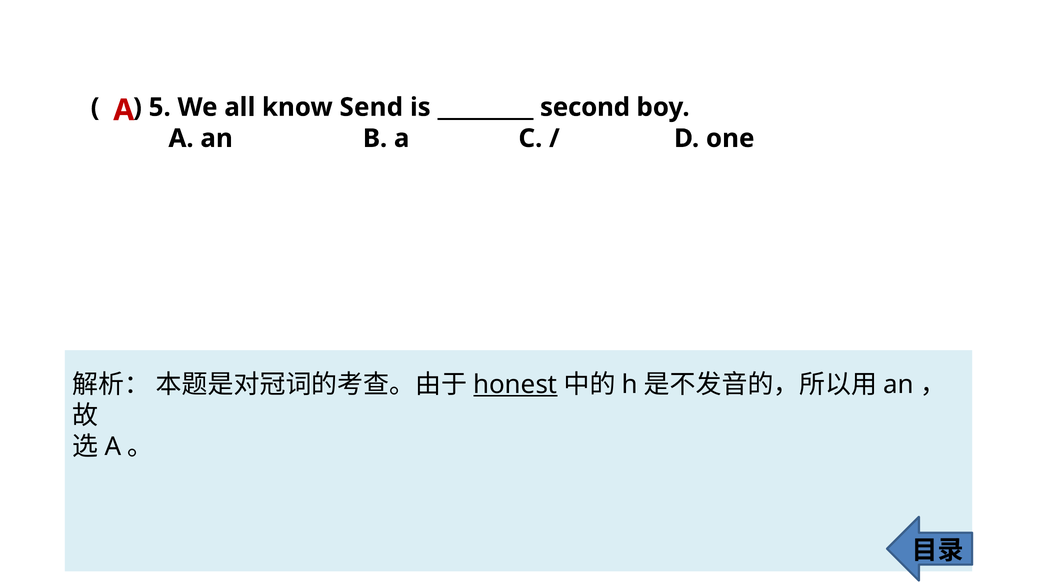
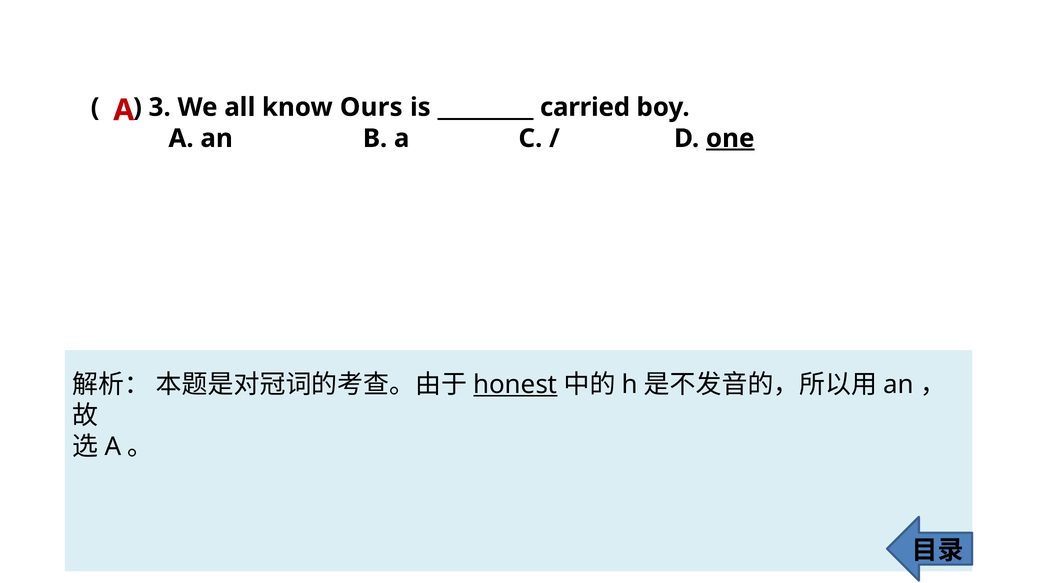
5: 5 -> 3
Send: Send -> Ours
second: second -> carried
one underline: none -> present
